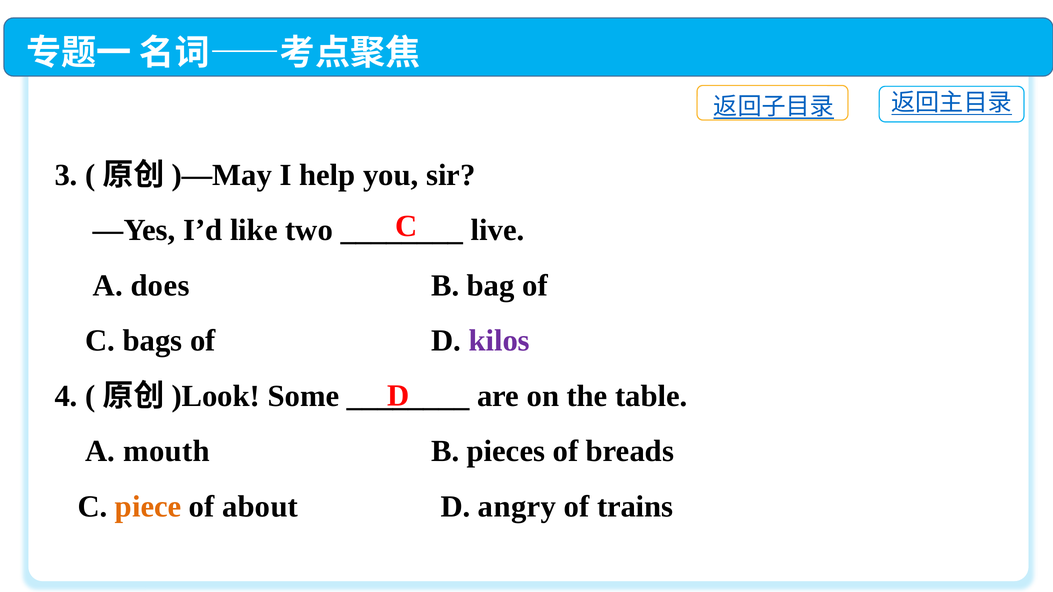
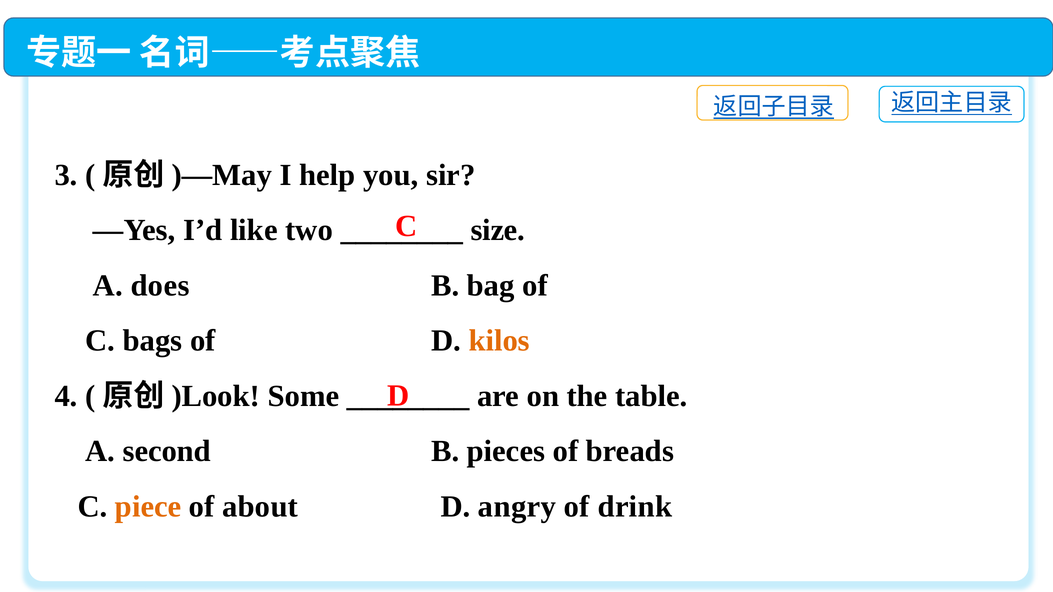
live: live -> size
kilos colour: purple -> orange
mouth: mouth -> second
trains: trains -> drink
